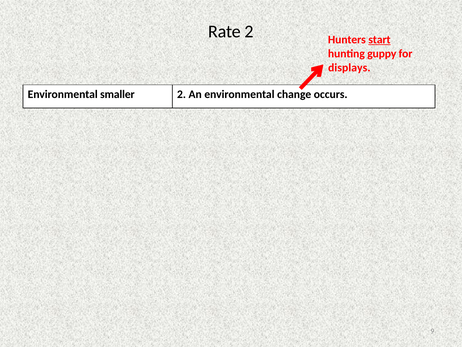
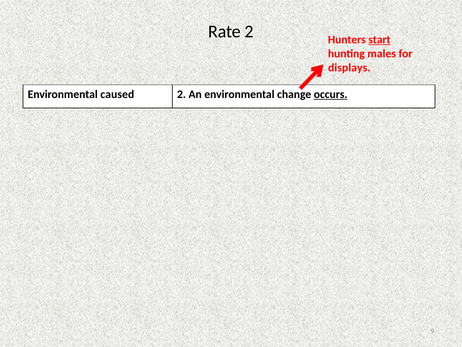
guppy: guppy -> males
smaller: smaller -> caused
occurs underline: none -> present
